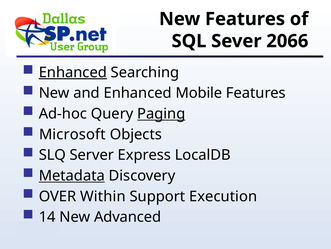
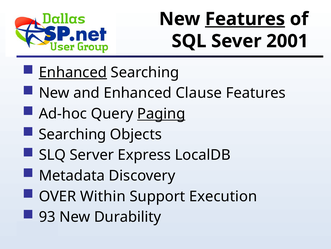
Features at (245, 19) underline: none -> present
2066: 2066 -> 2001
Mobile: Mobile -> Clause
Microsoft at (72, 134): Microsoft -> Searching
Metadata underline: present -> none
14: 14 -> 93
Advanced: Advanced -> Durability
